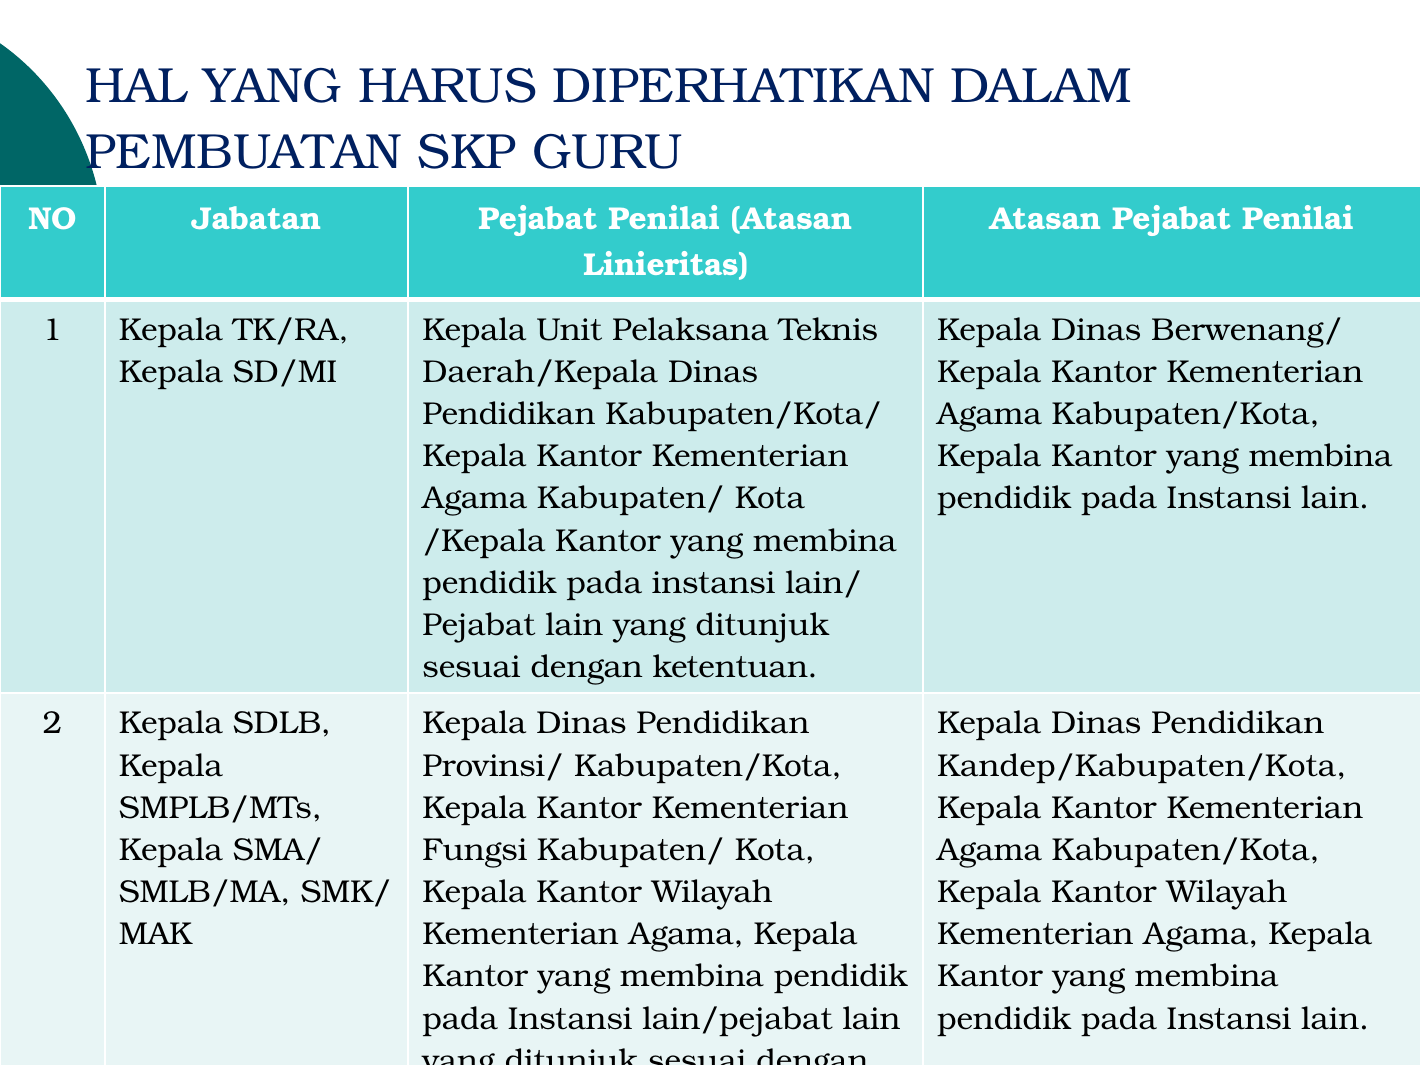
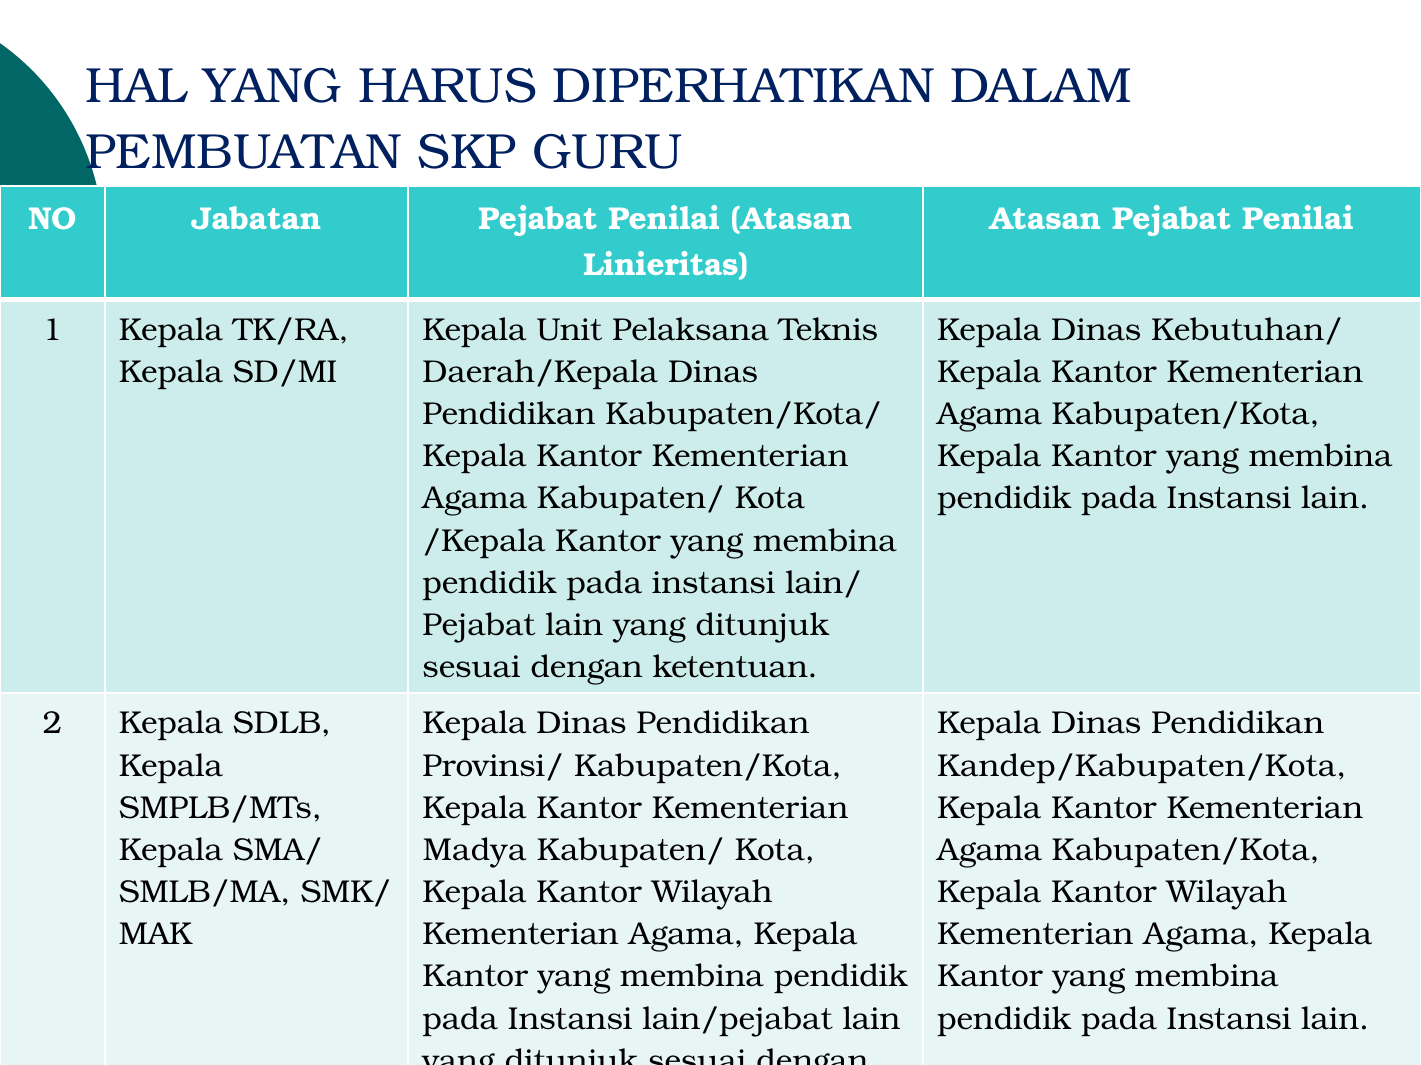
Berwenang/: Berwenang/ -> Kebutuhan/
Fungsi: Fungsi -> Madya
